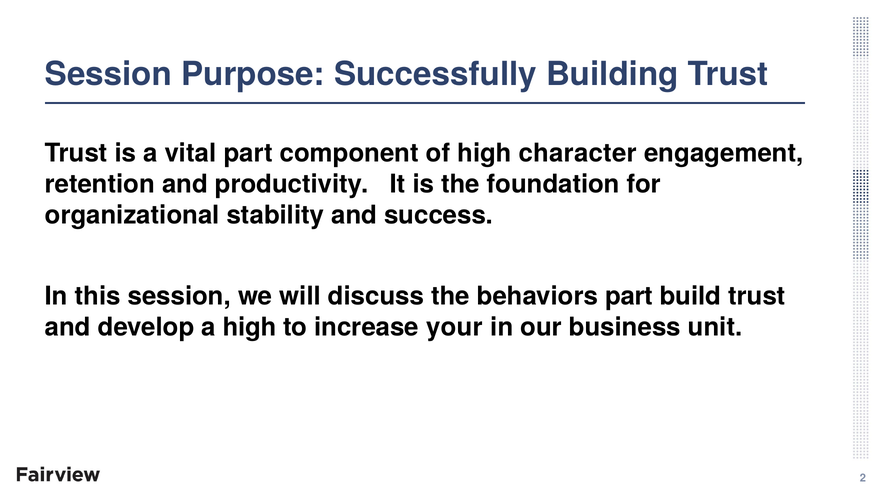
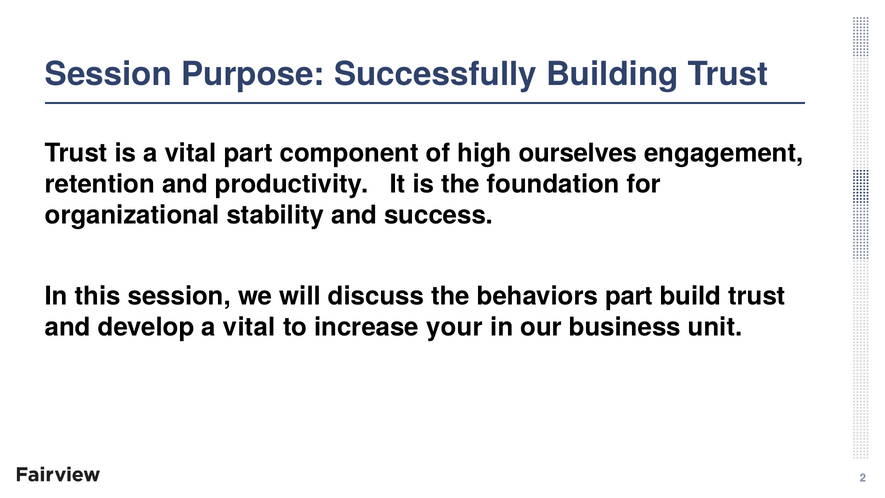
character: character -> ourselves
develop a high: high -> vital
